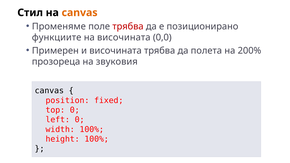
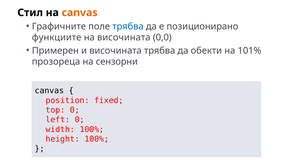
Променяме: Променяме -> Графичните
трябва at (128, 26) colour: red -> blue
полета: полета -> обекти
200%: 200% -> 101%
звуковия: звуковия -> сензорни
